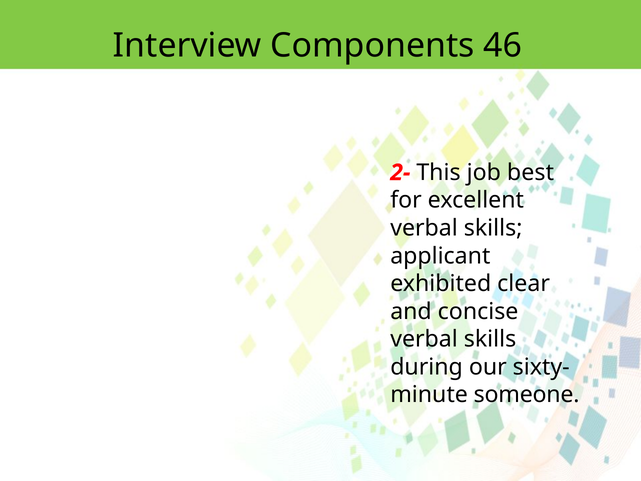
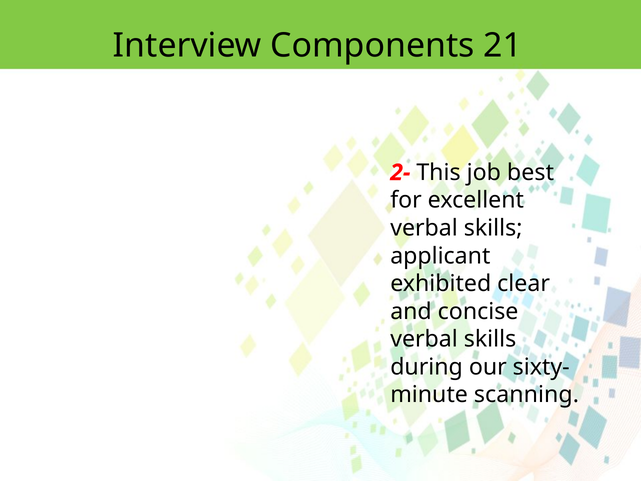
46: 46 -> 21
someone: someone -> scanning
